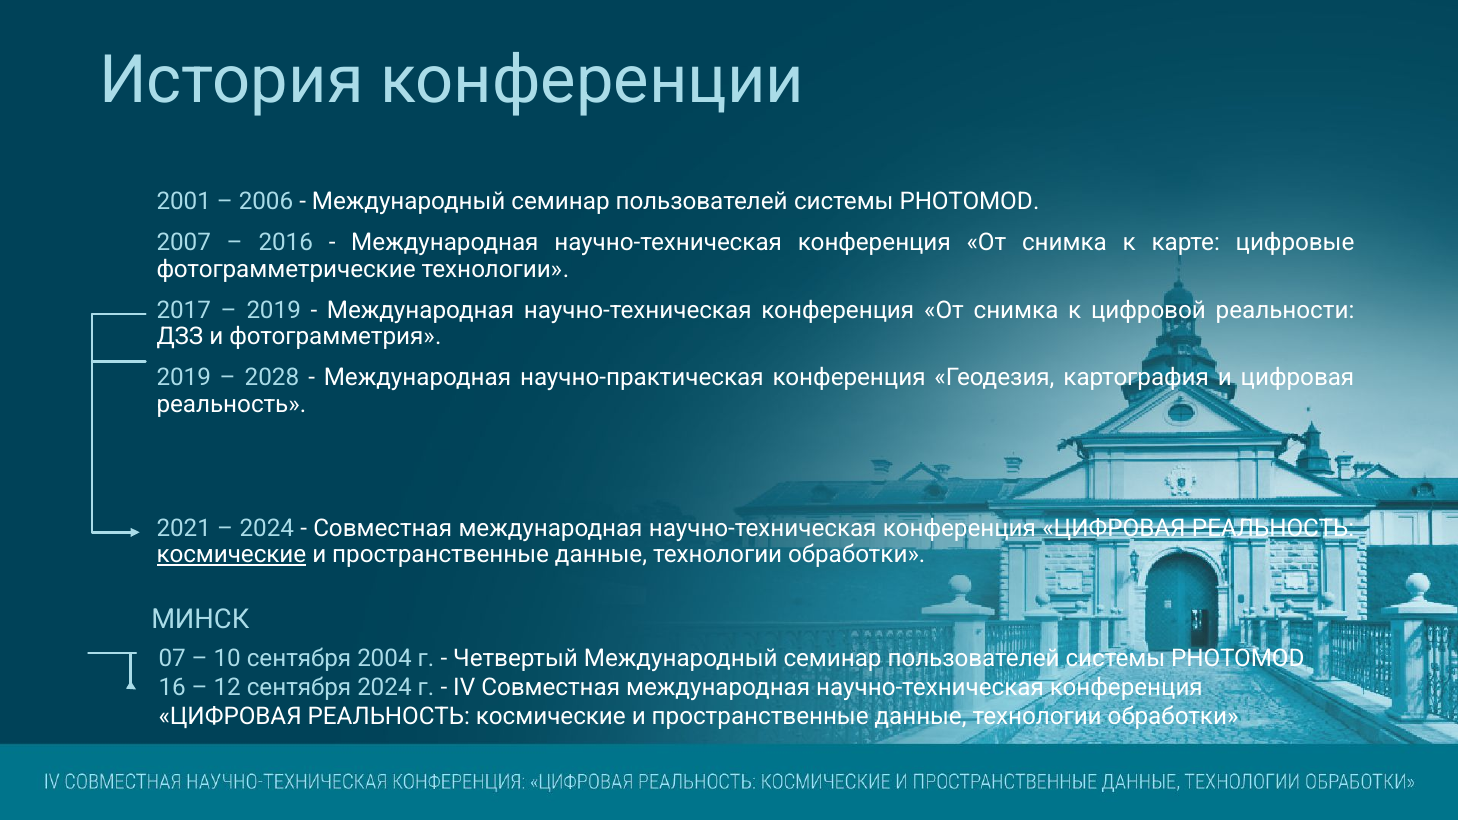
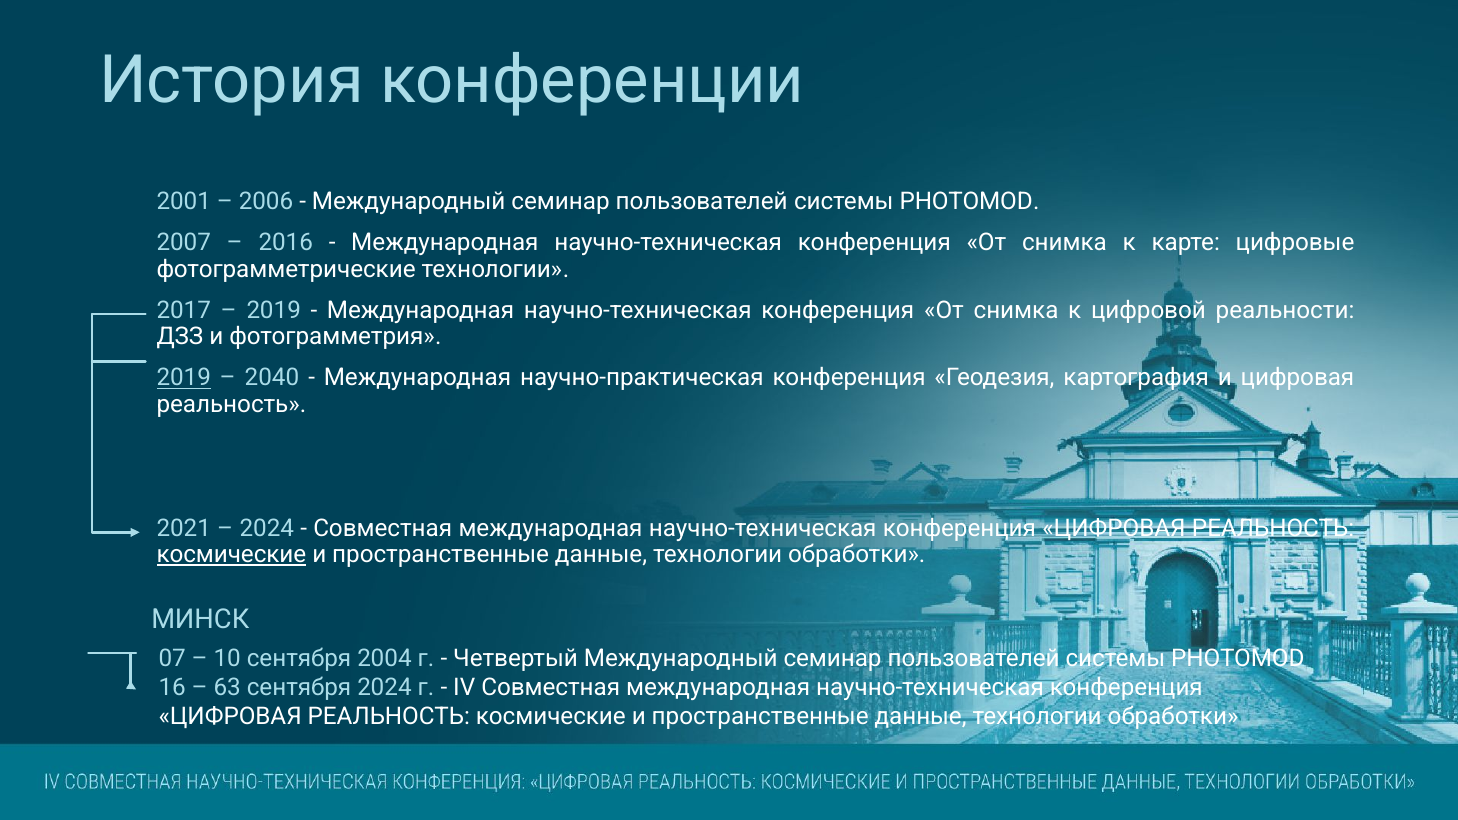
2019 at (184, 378) underline: none -> present
2028: 2028 -> 2040
12: 12 -> 63
